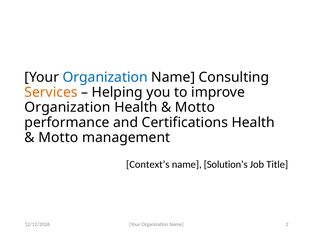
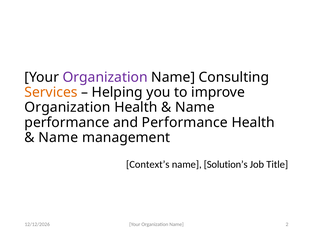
Organization at (105, 77) colour: blue -> purple
Motto at (195, 107): Motto -> Name
and Certifications: Certifications -> Performance
Motto at (58, 137): Motto -> Name
